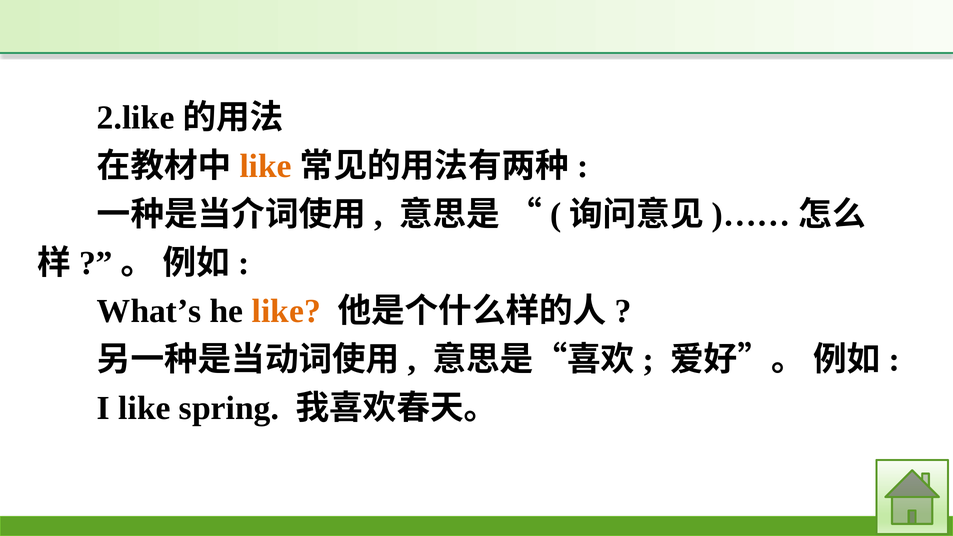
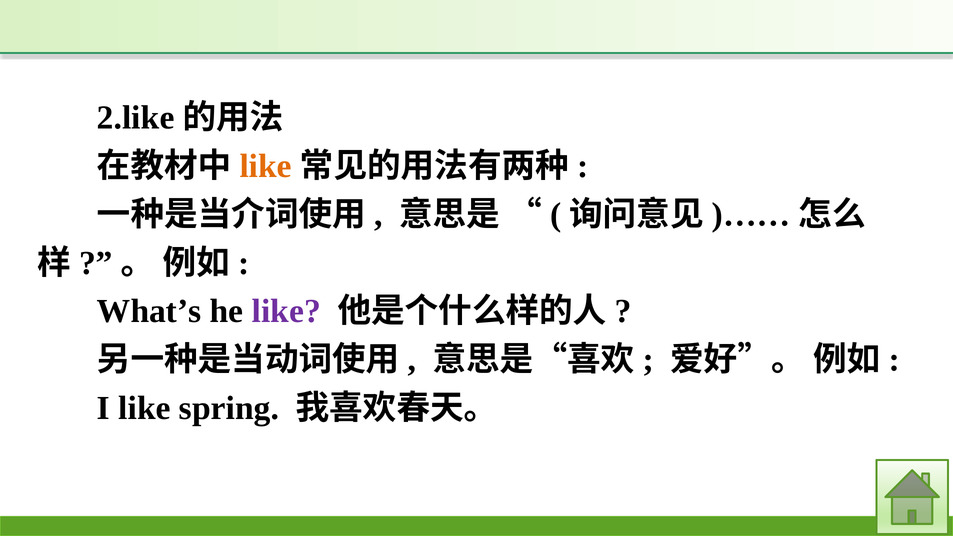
like at (286, 311) colour: orange -> purple
